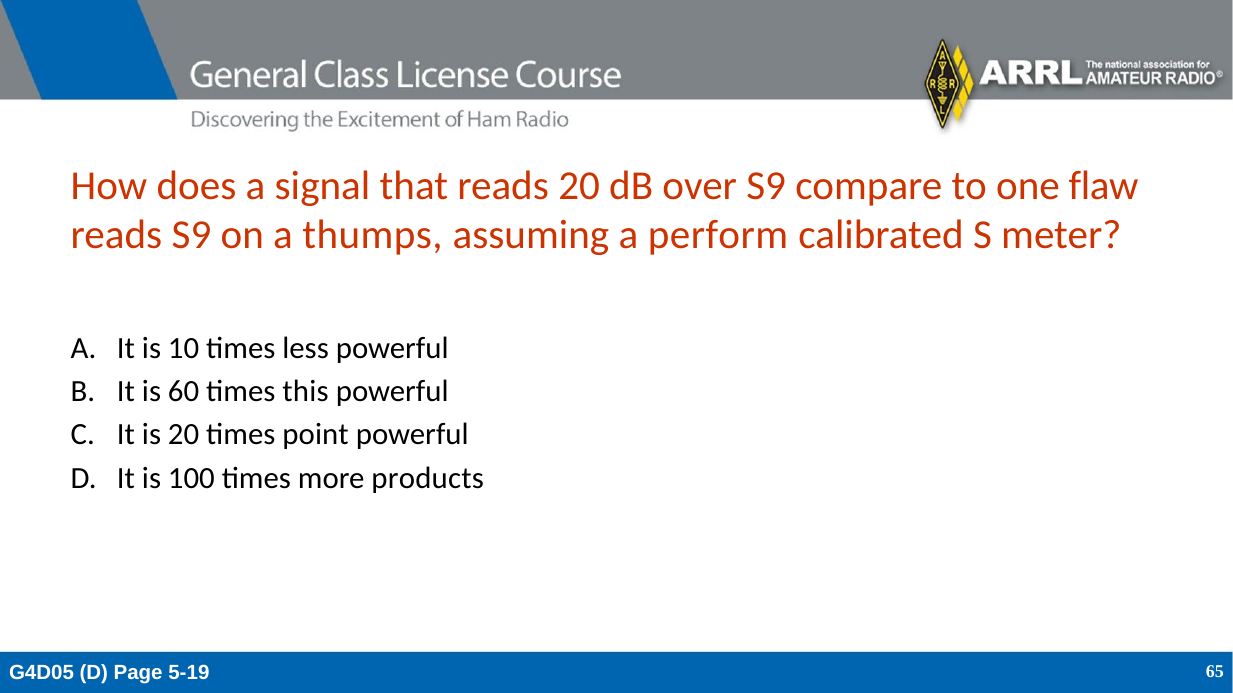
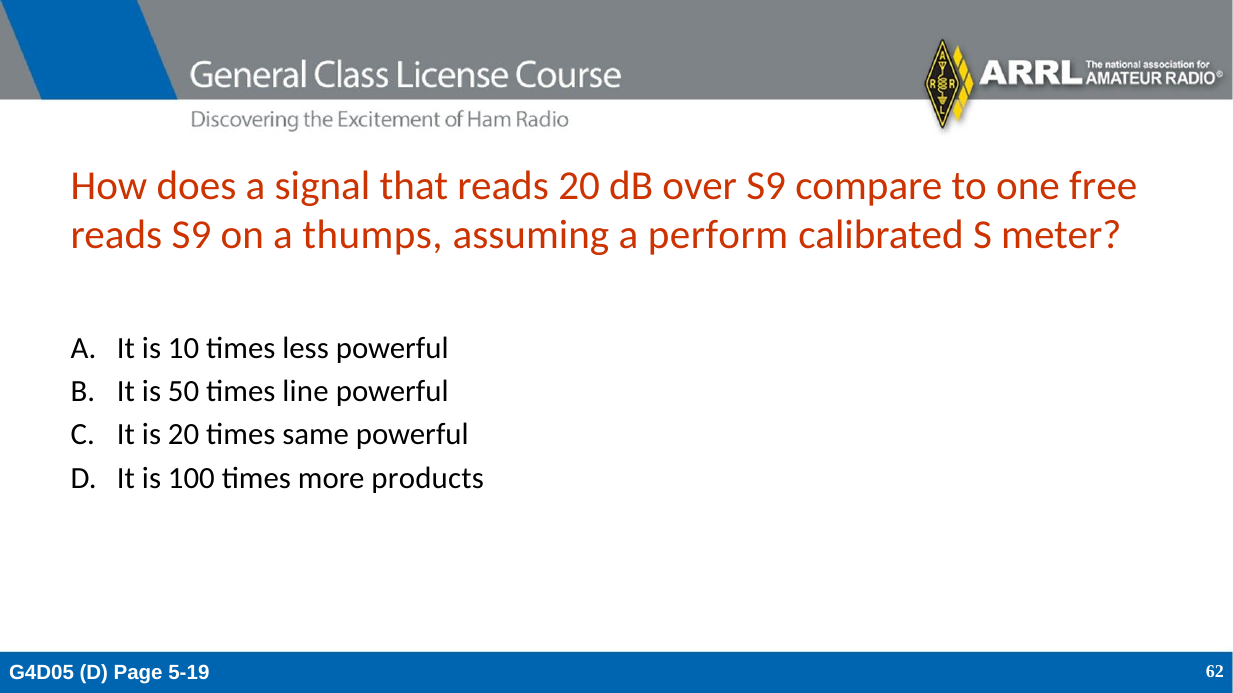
flaw: flaw -> free
60: 60 -> 50
this: this -> line
point: point -> same
65: 65 -> 62
